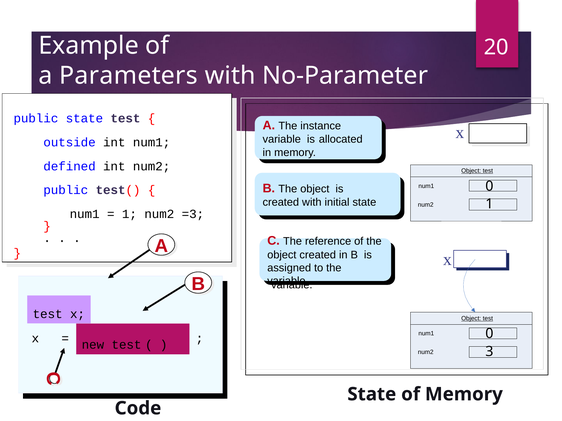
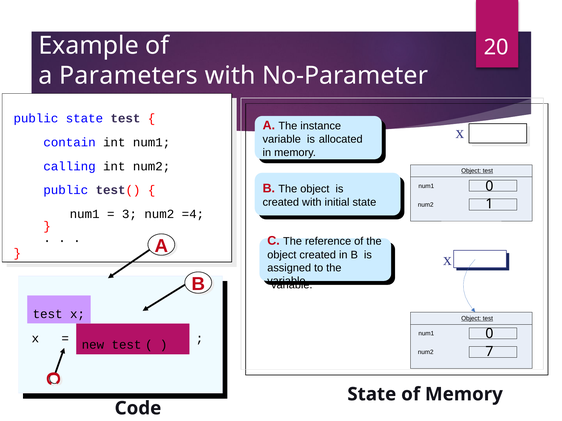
outside: outside -> contain
defined: defined -> calling
1 at (129, 214): 1 -> 3
=3: =3 -> =4
3: 3 -> 7
